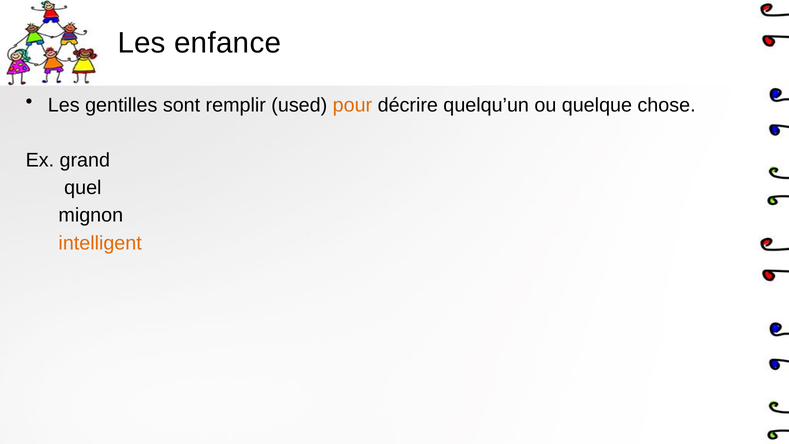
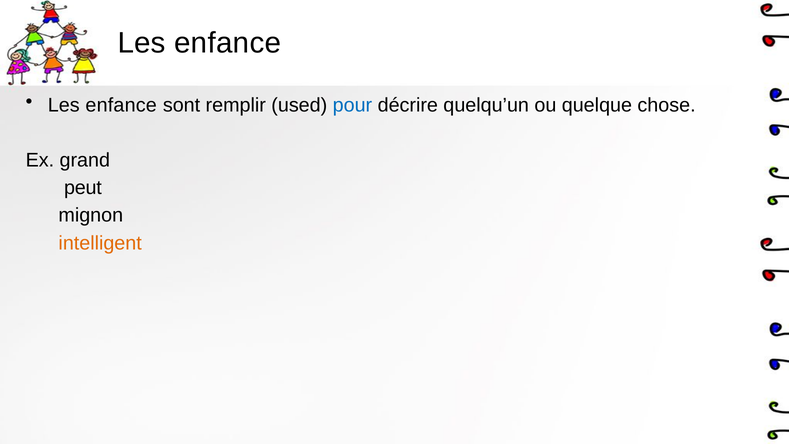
gentilles at (121, 105): gentilles -> enfance
pour colour: orange -> blue
quel: quel -> peut
